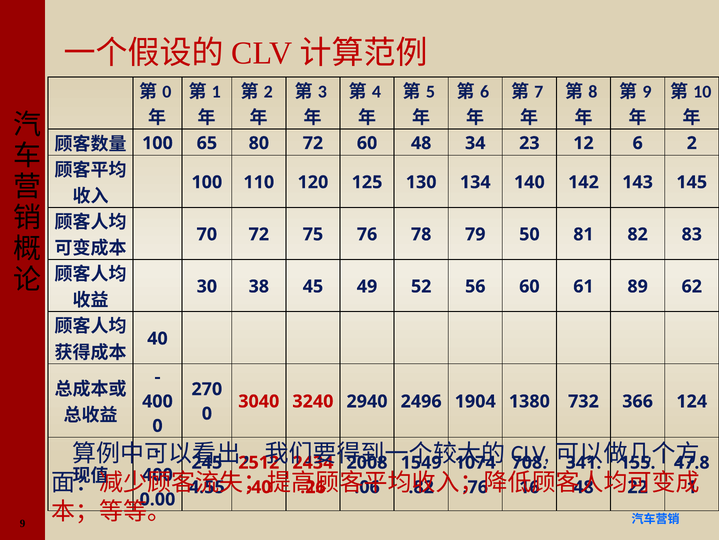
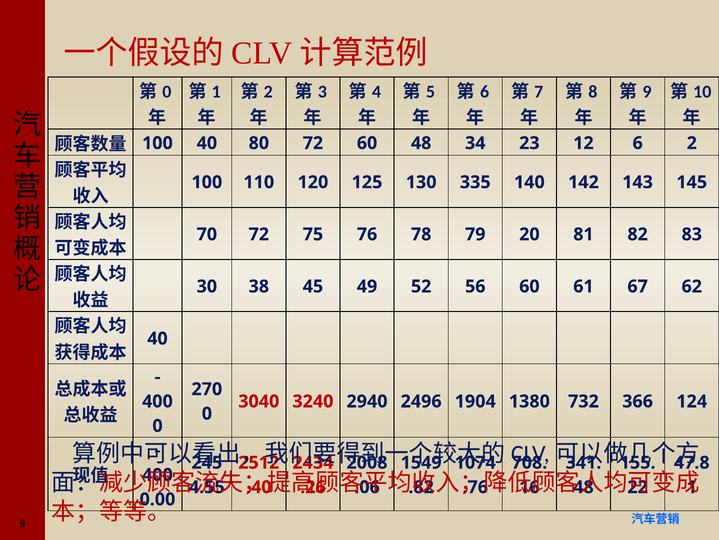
100 65: 65 -> 40
134: 134 -> 335
50: 50 -> 20
89: 89 -> 67
